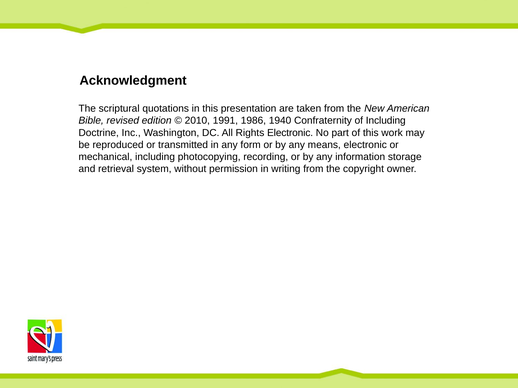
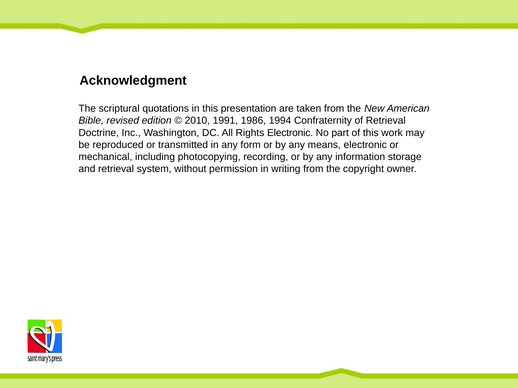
1940: 1940 -> 1994
of Including: Including -> Retrieval
